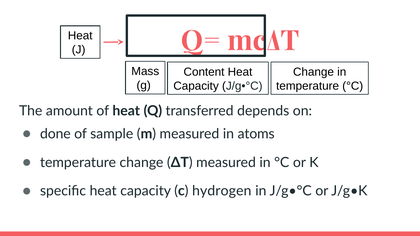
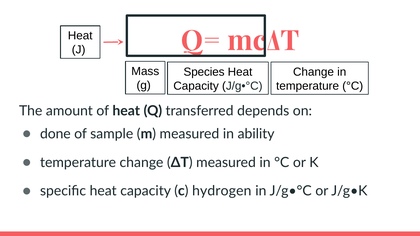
Content: Content -> Species
atoms: atoms -> ability
